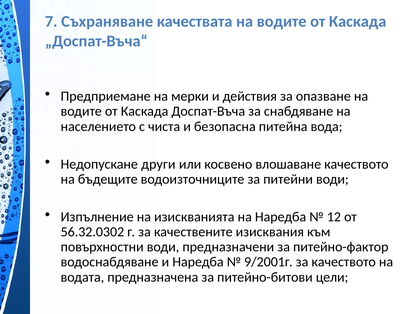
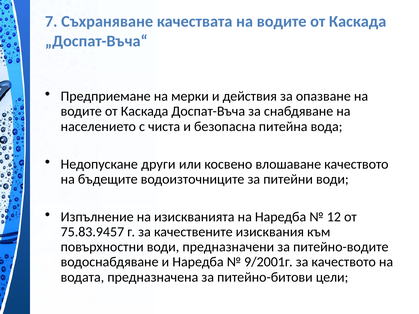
56.32.0302: 56.32.0302 -> 75.83.9457
питейно-фактор: питейно-фактор -> питейно-водите
